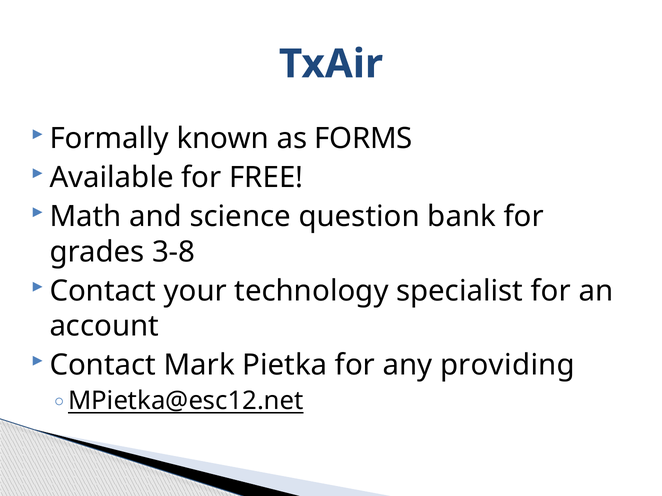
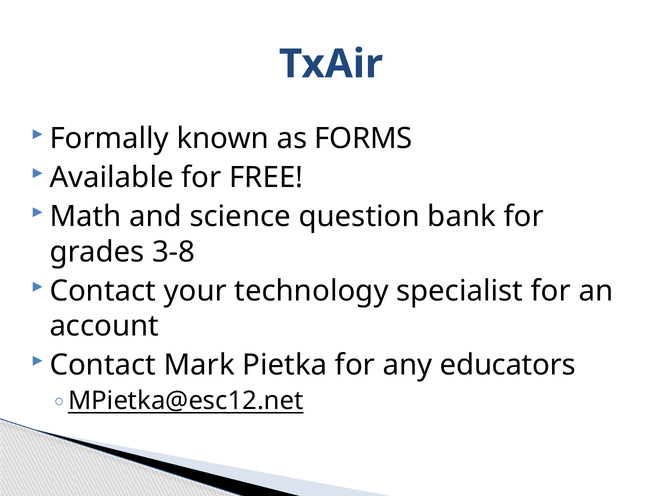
providing: providing -> educators
